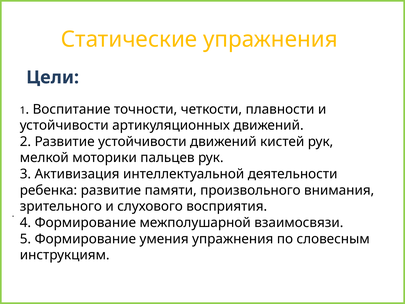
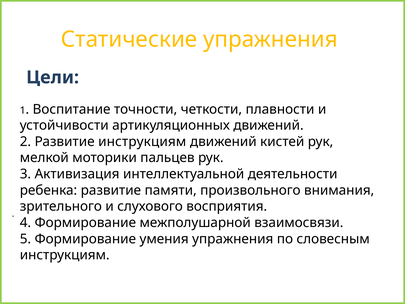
Развитие устойчивости: устойчивости -> инструкциям
